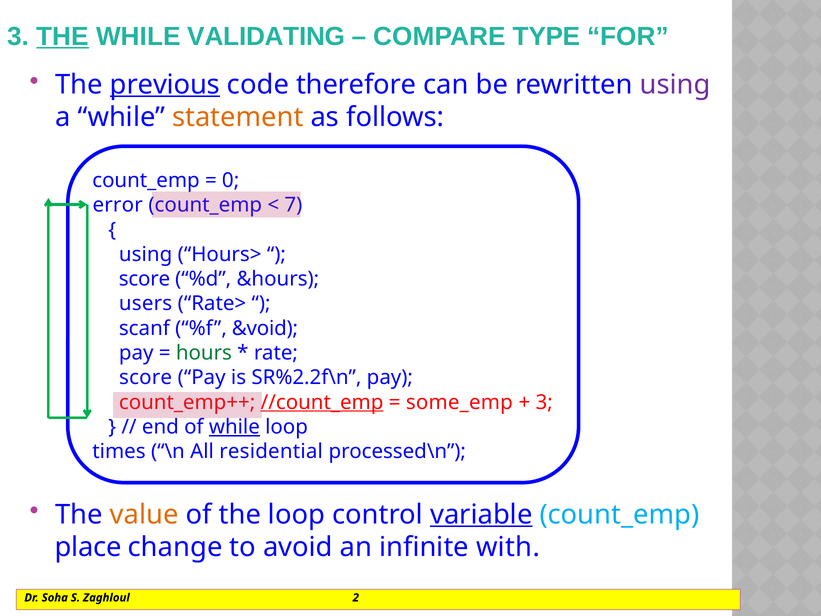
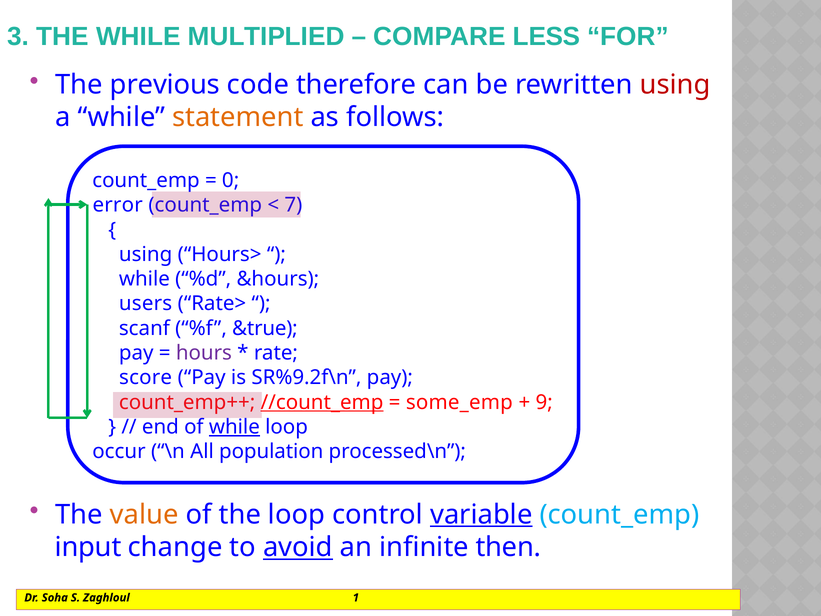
THE at (63, 36) underline: present -> none
VALIDATING: VALIDATING -> MULTIPLIED
TYPE: TYPE -> LESS
previous underline: present -> none
using at (675, 85) colour: purple -> red
score at (145, 279): score -> while
&void: &void -> &true
hours colour: green -> purple
SR%2.2f\n: SR%2.2f\n -> SR%9.2f\n
3 at (544, 402): 3 -> 9
times: times -> occur
residential: residential -> population
place: place -> input
avoid underline: none -> present
with: with -> then
2: 2 -> 1
